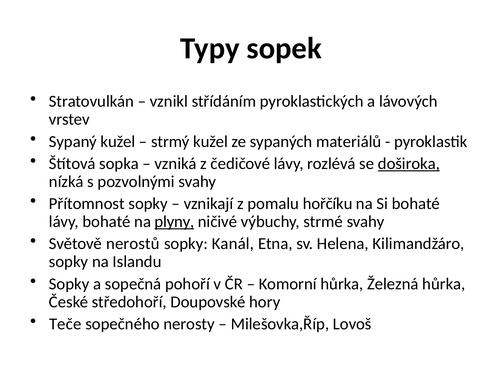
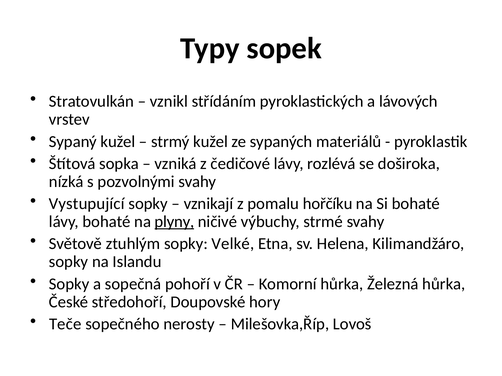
doširoka underline: present -> none
Přítomnost: Přítomnost -> Vystupující
nerostů: nerostů -> ztuhlým
Kanál: Kanál -> Velké
